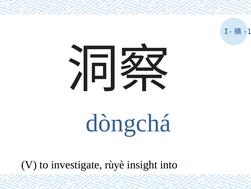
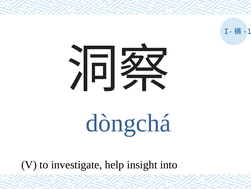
rùyè: rùyè -> help
